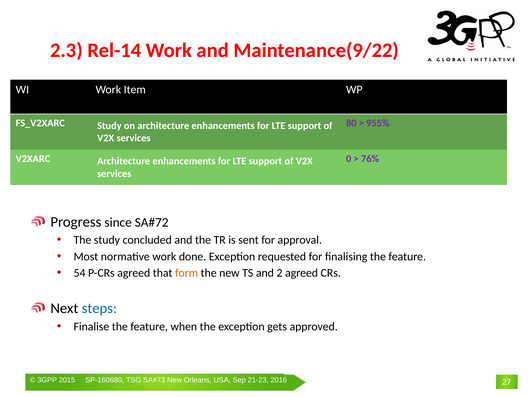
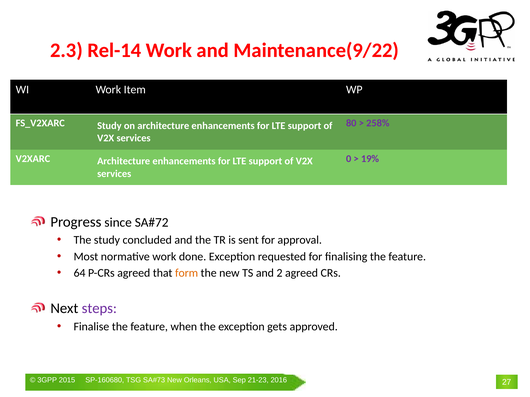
955%: 955% -> 258%
76%: 76% -> 19%
54: 54 -> 64
steps colour: blue -> purple
